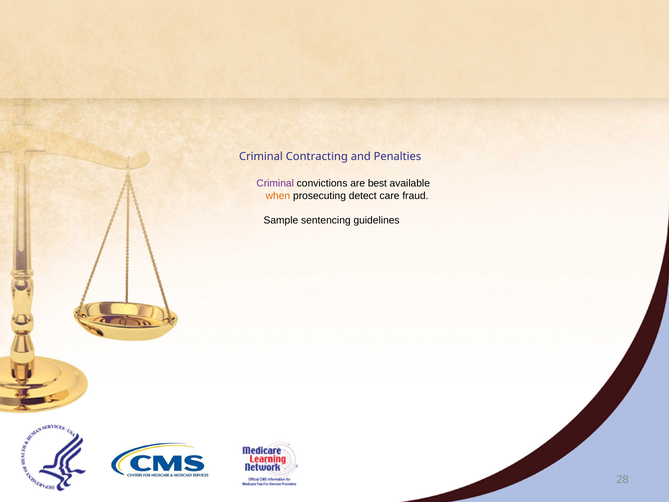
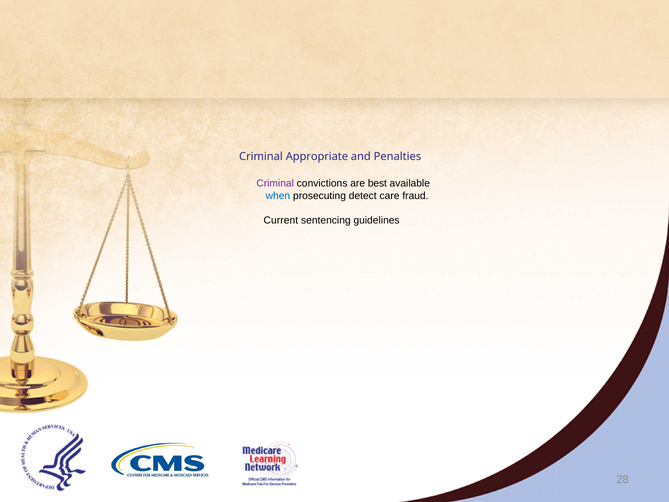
Contracting: Contracting -> Appropriate
when colour: orange -> blue
Sample: Sample -> Current
